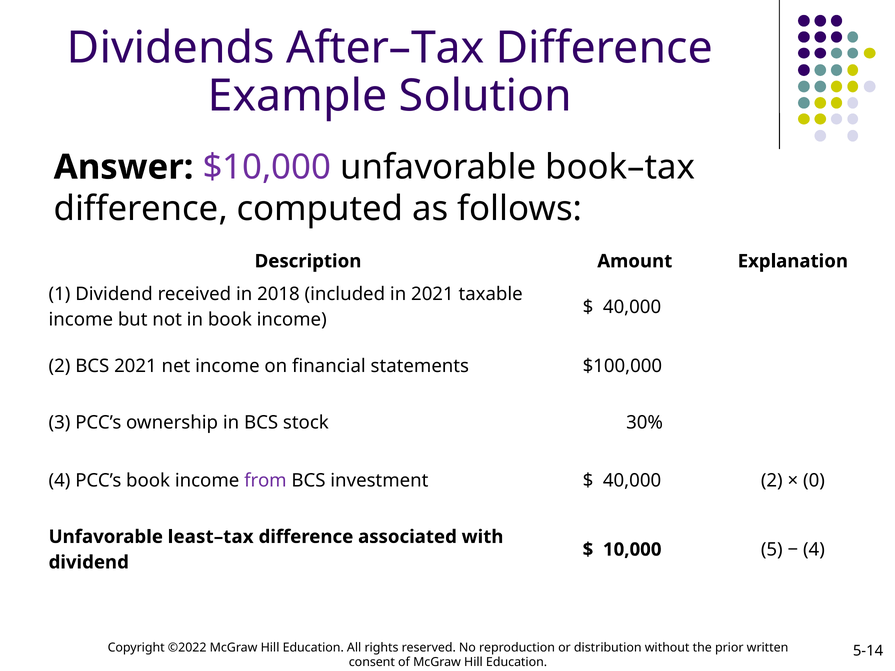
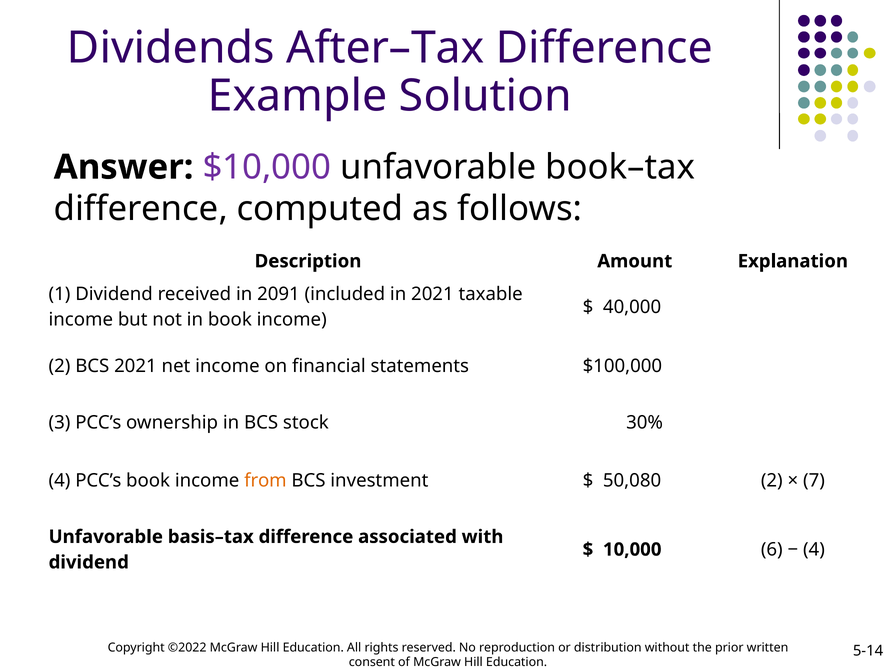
2018: 2018 -> 2091
from colour: purple -> orange
40,000 at (632, 481): 40,000 -> 50,080
0: 0 -> 7
least–tax: least–tax -> basis–tax
5: 5 -> 6
